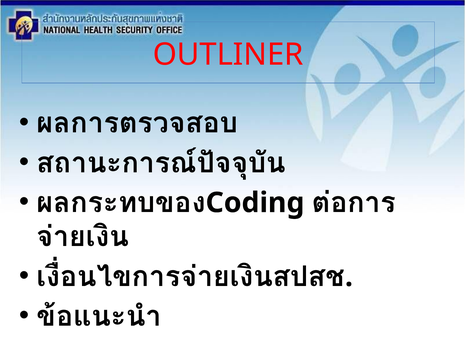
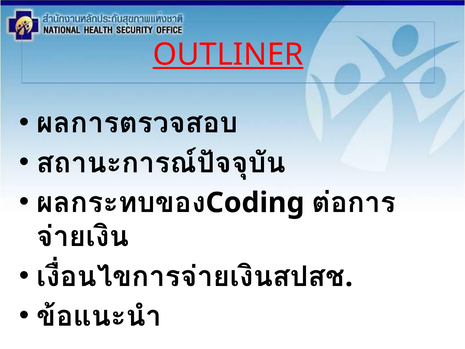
OUTLINER underline: none -> present
